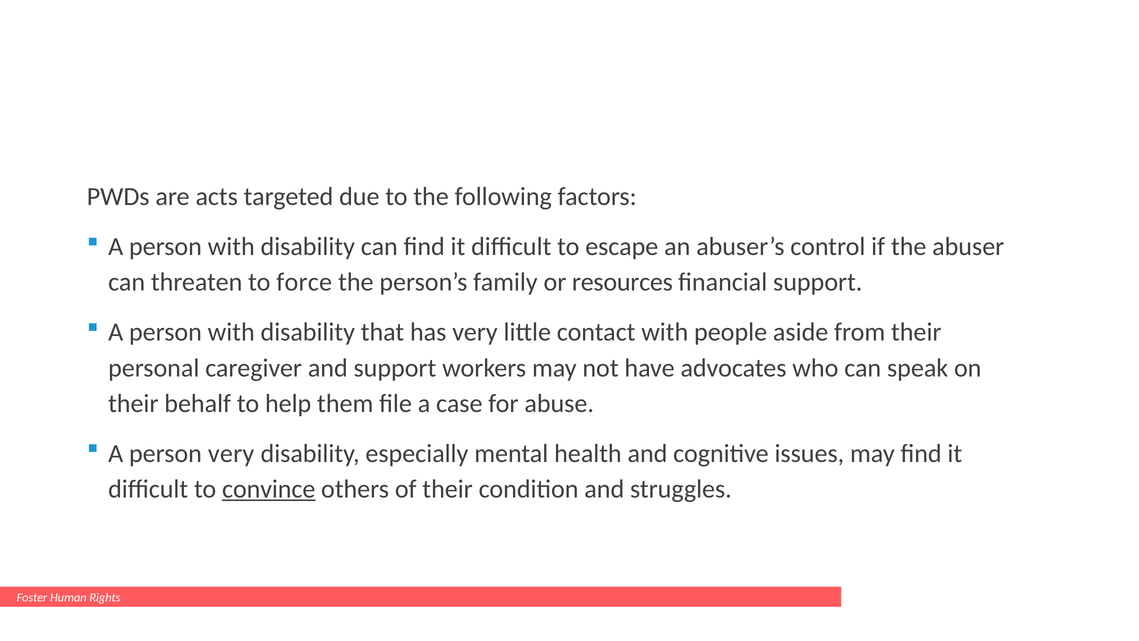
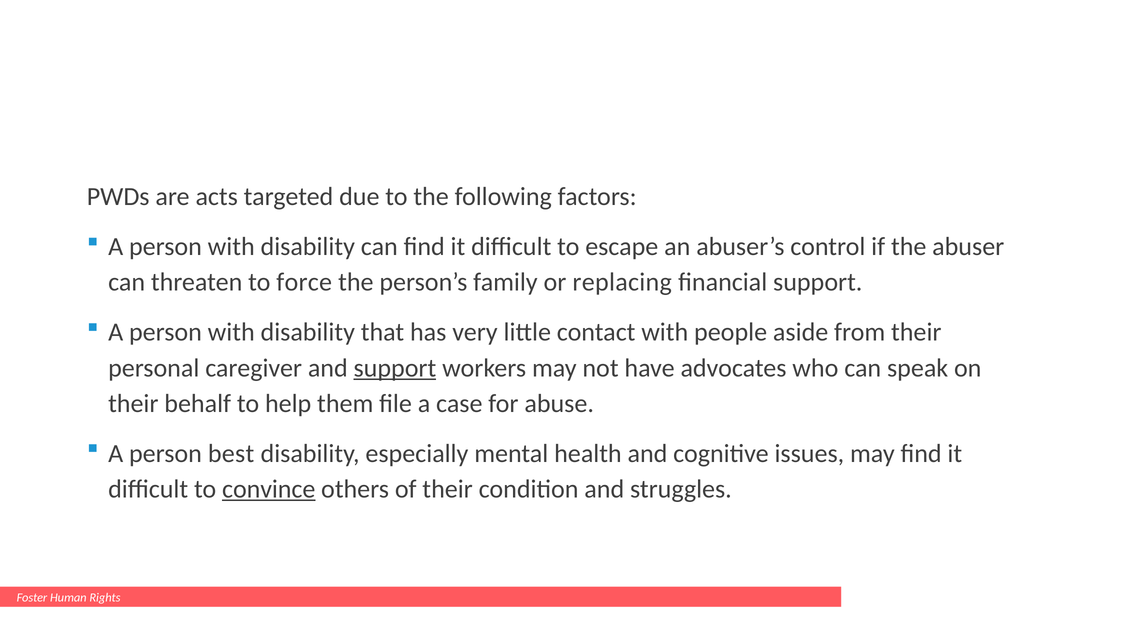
resources: resources -> replacing
support at (395, 368) underline: none -> present
person very: very -> best
